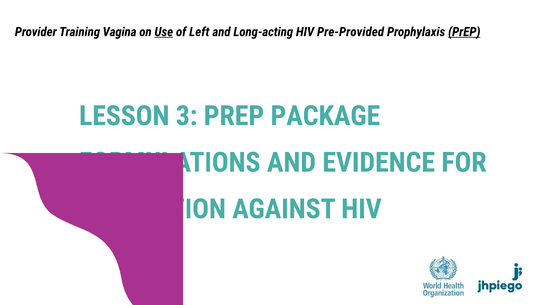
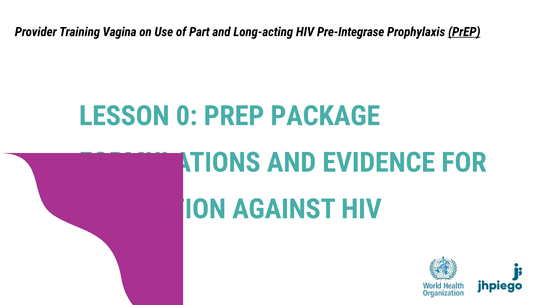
Use underline: present -> none
Left: Left -> Part
Pre-Provided: Pre-Provided -> Pre-Integrase
3: 3 -> 0
